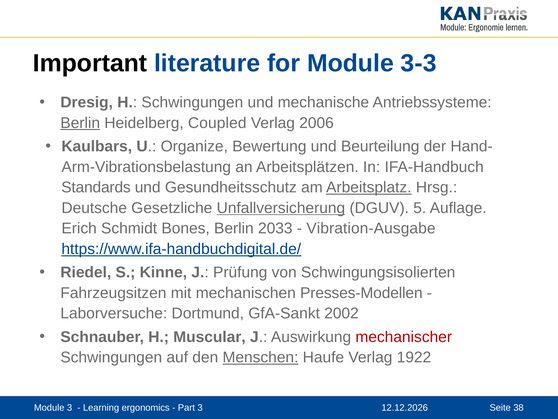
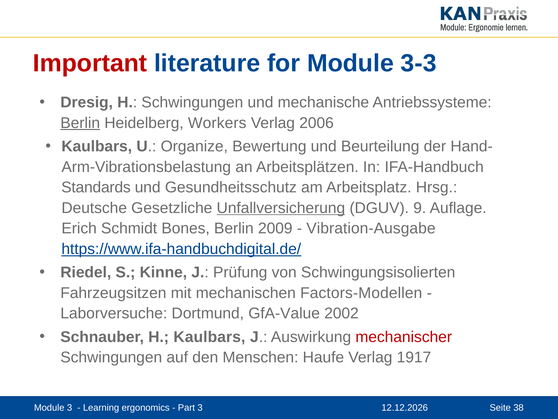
Important colour: black -> red
Coupled: Coupled -> Workers
Arbeitsplatz underline: present -> none
5: 5 -> 9
2033: 2033 -> 2009
Presses-Modellen: Presses-Modellen -> Factors-Modellen
GfA-Sankt: GfA-Sankt -> GfA-Value
H Muscular: Muscular -> Kaulbars
Menschen underline: present -> none
1922: 1922 -> 1917
